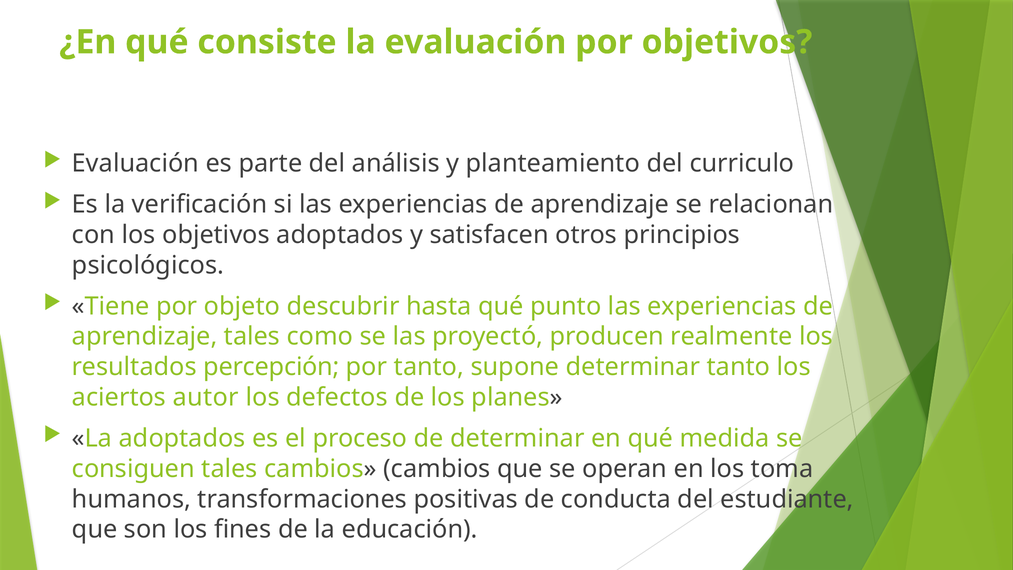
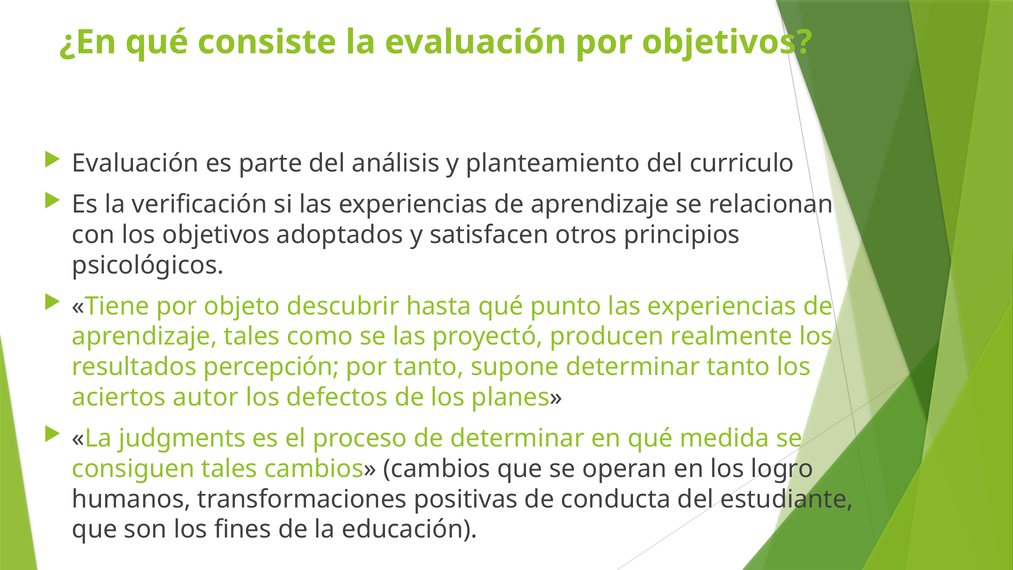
La adoptados: adoptados -> judgments
toma: toma -> logro
